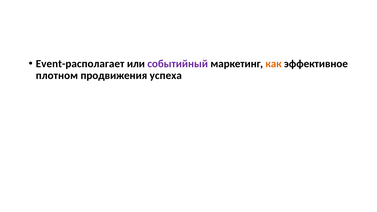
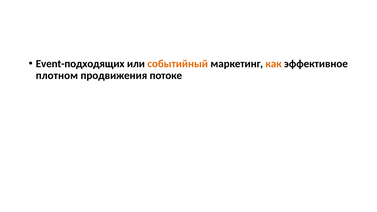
Event-располагает: Event-располагает -> Event-подходящих
событийный colour: purple -> orange
успеха: успеха -> потоке
